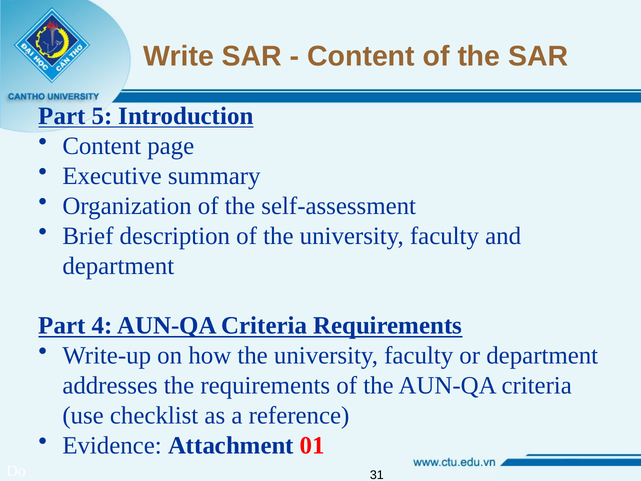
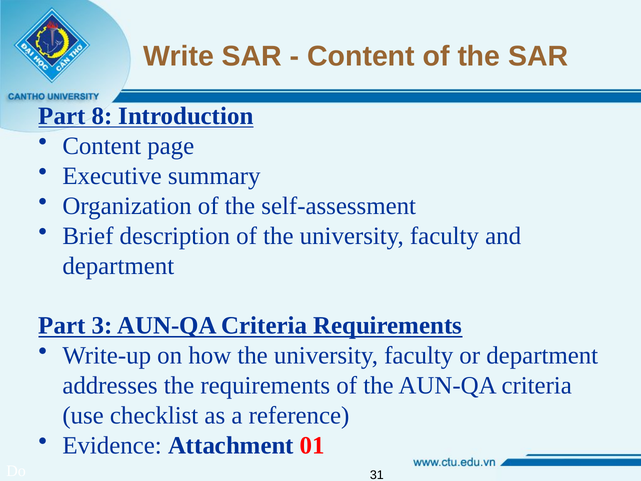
5: 5 -> 8
4: 4 -> 3
